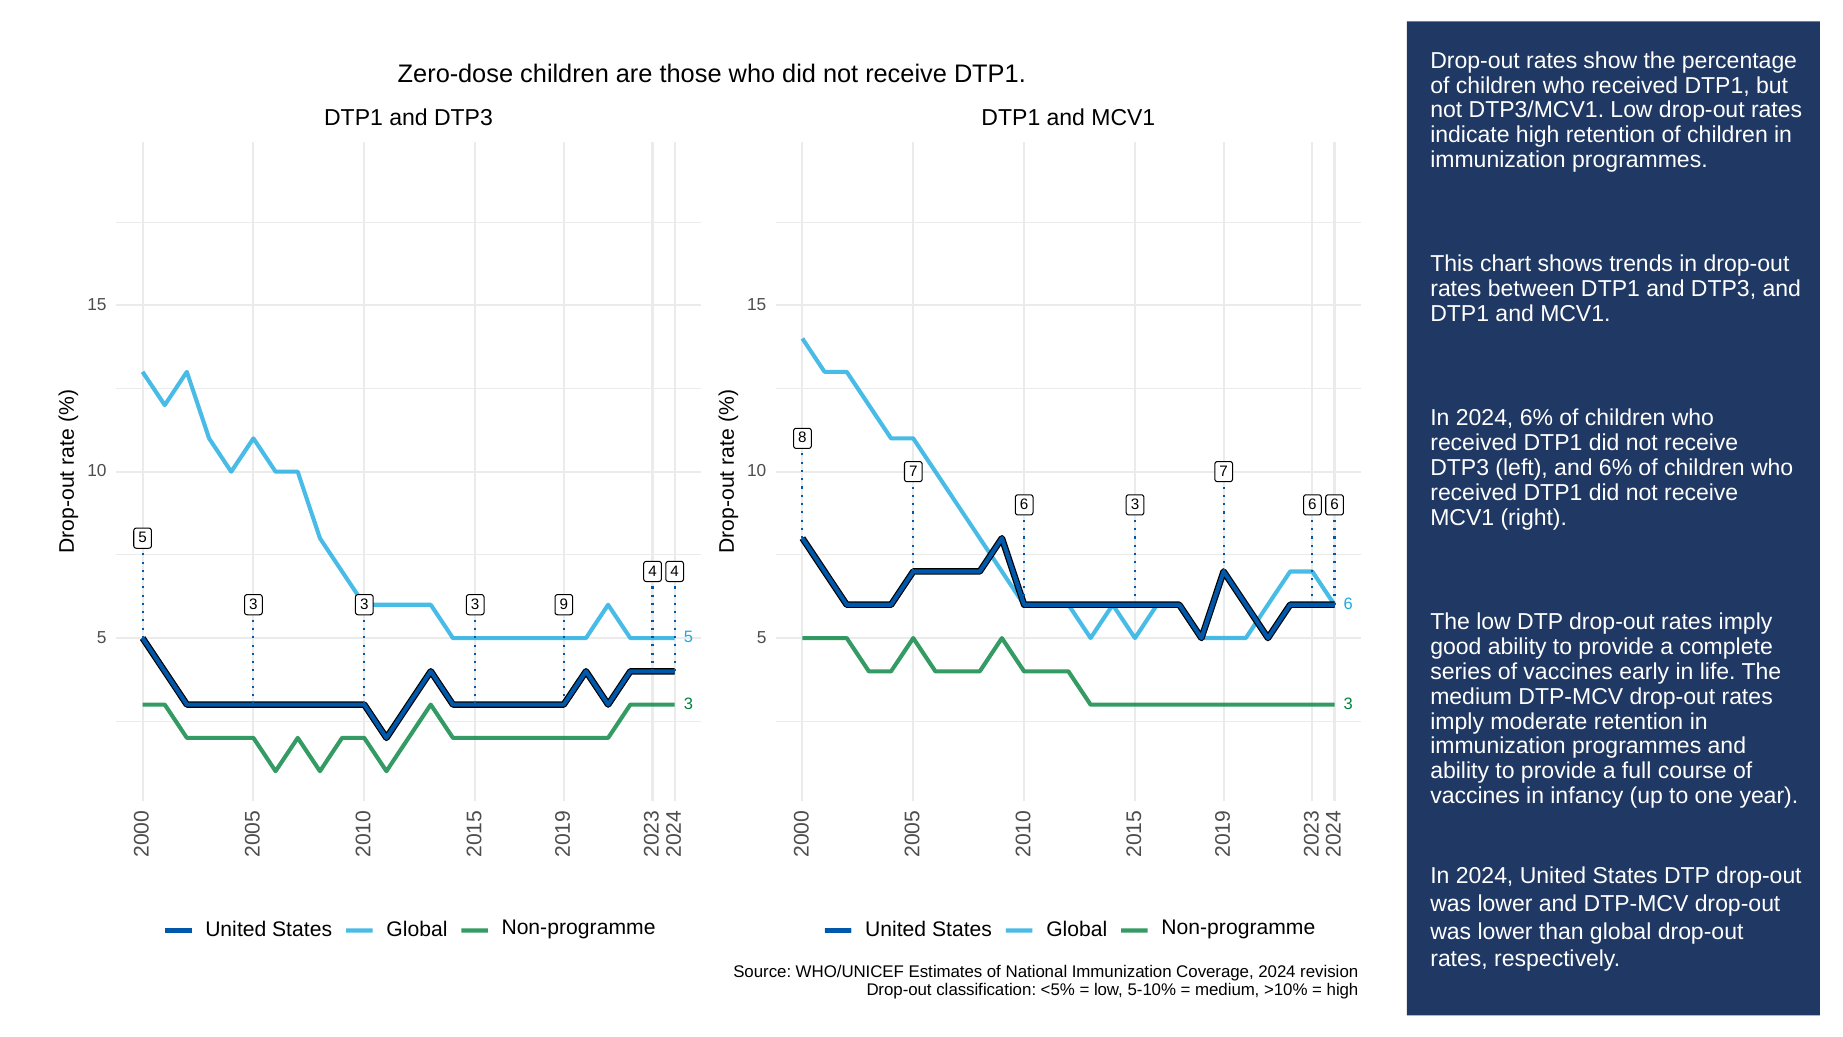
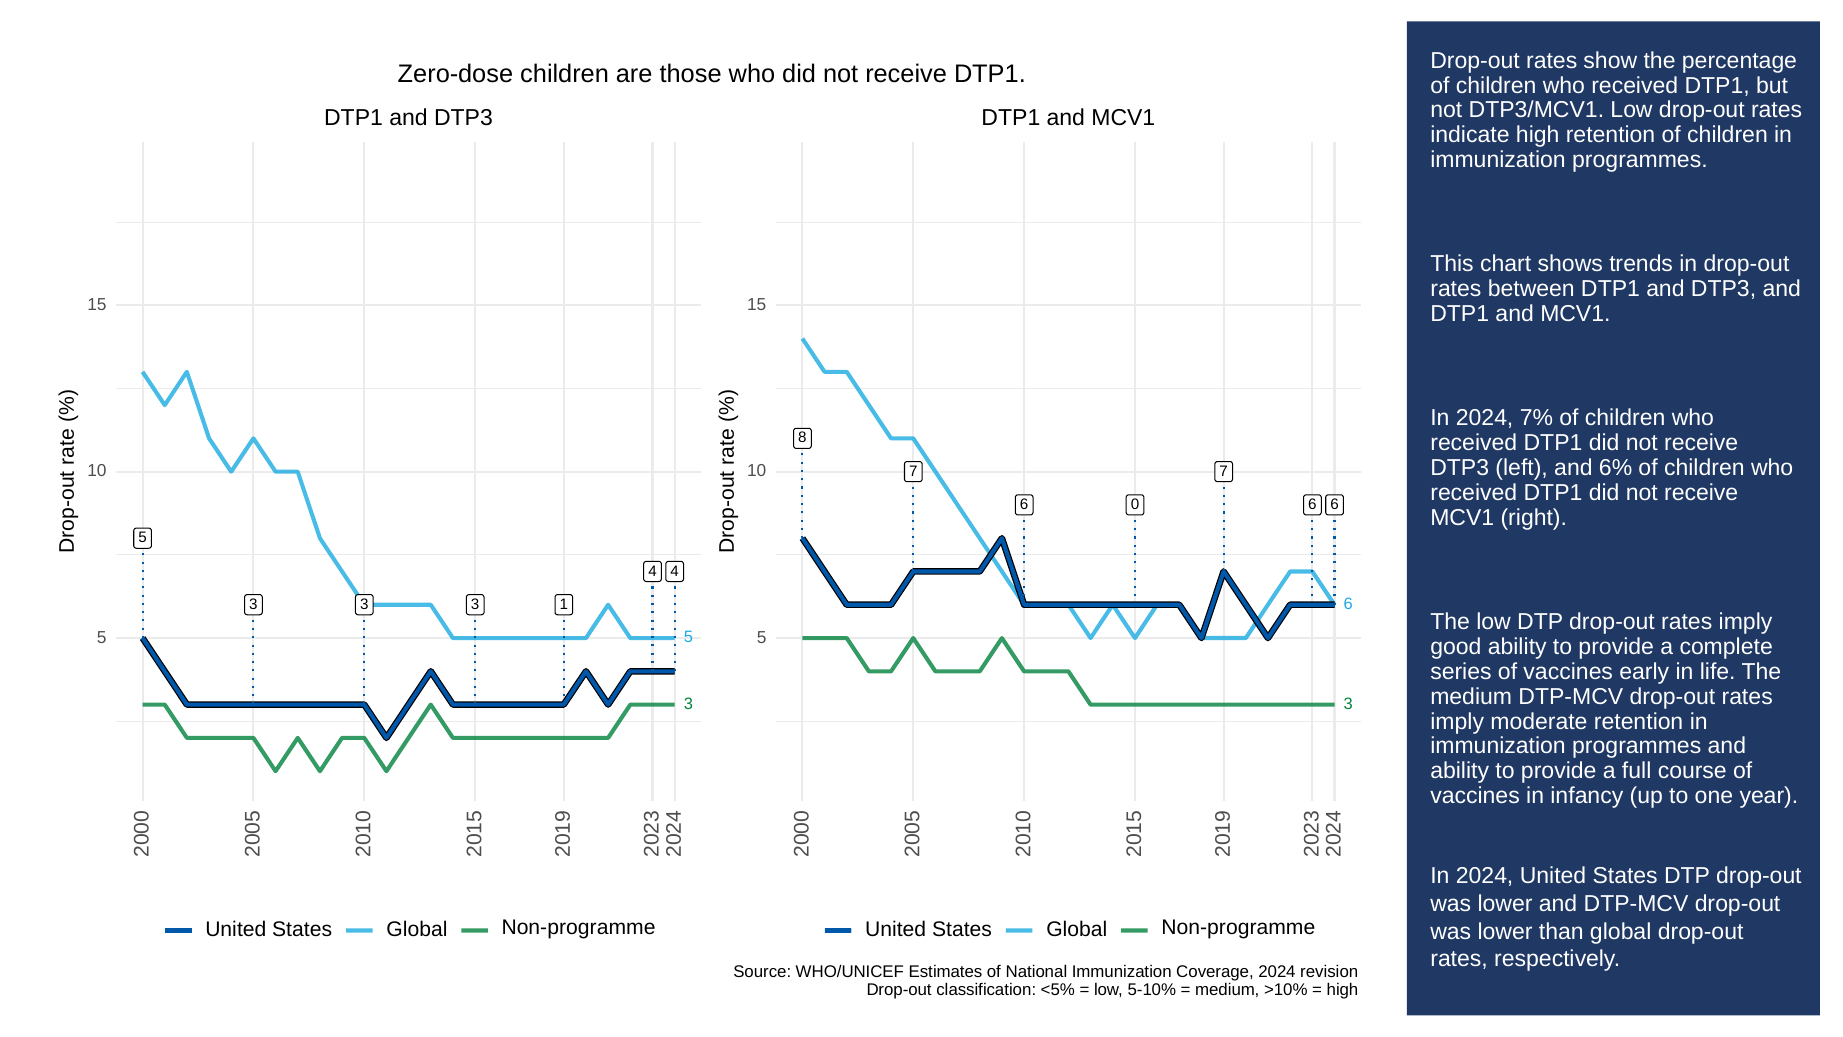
2024 6%: 6% -> 7%
3 at (1135, 504): 3 -> 0
3 9: 9 -> 1
